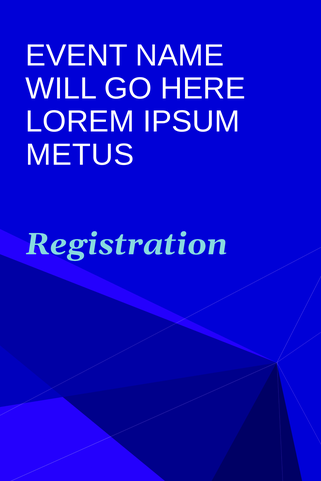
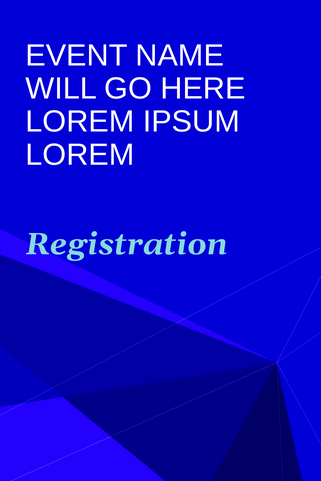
METUS at (80, 155): METUS -> LOREM
